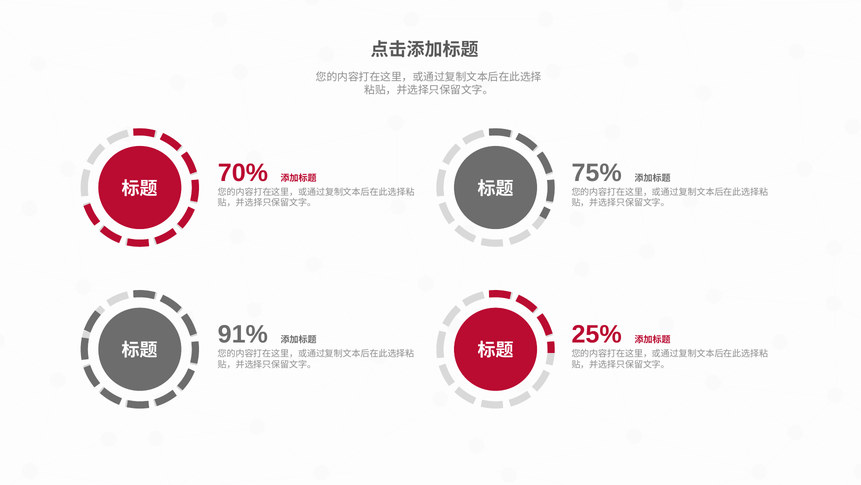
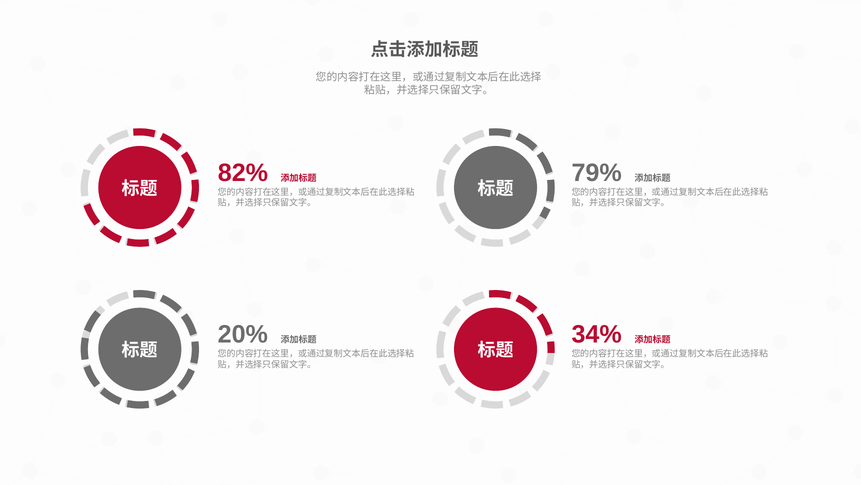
70%: 70% -> 82%
75%: 75% -> 79%
91%: 91% -> 20%
25%: 25% -> 34%
